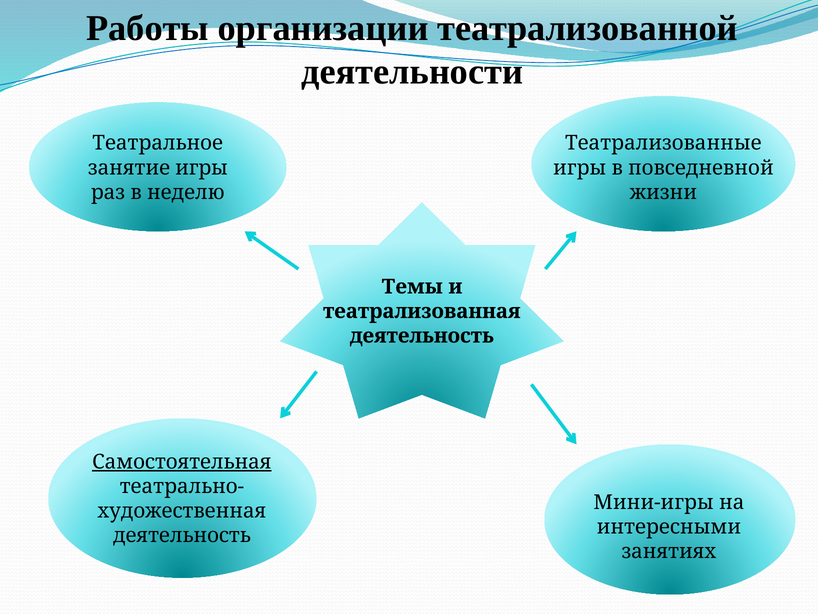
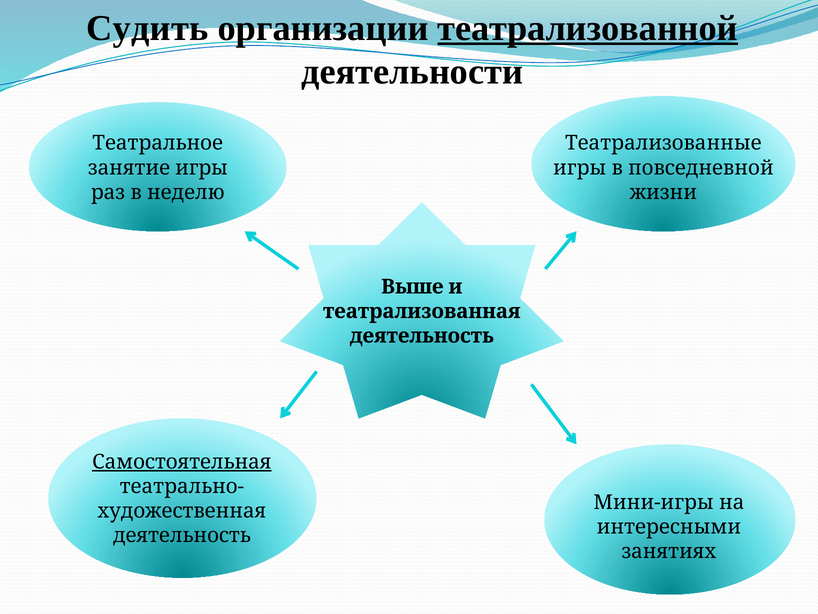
Работы: Работы -> Судить
театрализованной underline: none -> present
Темы: Темы -> Выше
